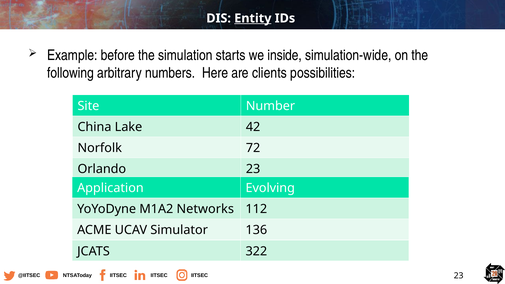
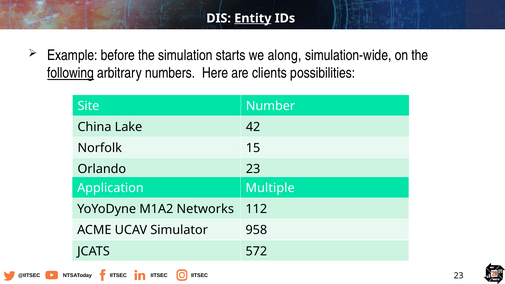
inside: inside -> along
following underline: none -> present
72: 72 -> 15
Evolving: Evolving -> Multiple
136: 136 -> 958
322: 322 -> 572
